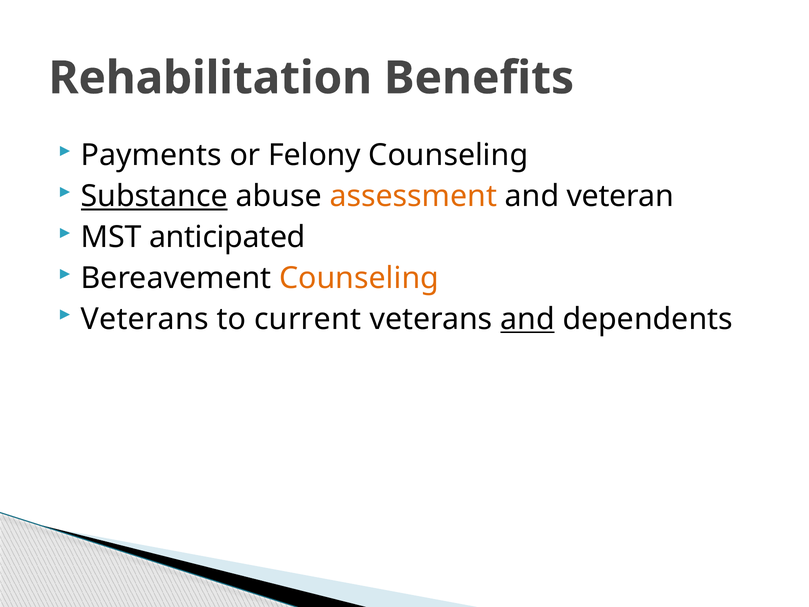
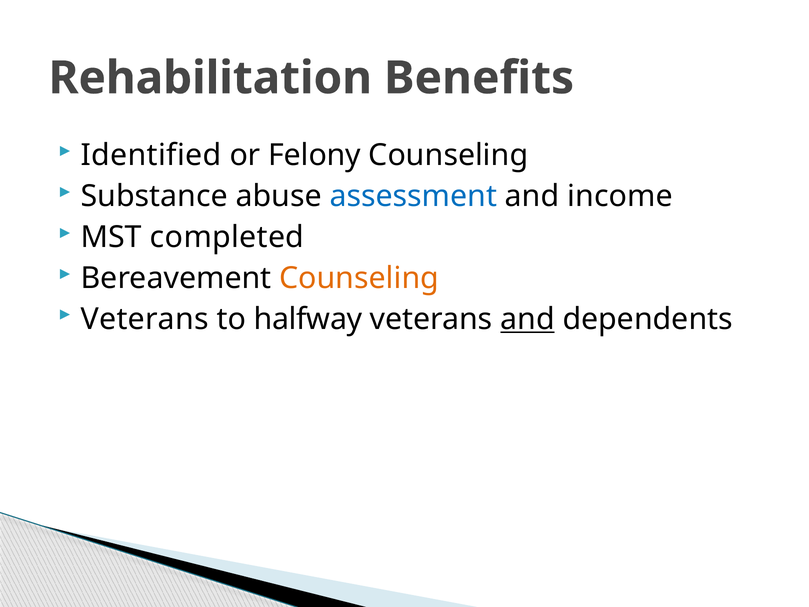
Payments: Payments -> Identified
Substance underline: present -> none
assessment colour: orange -> blue
veteran: veteran -> income
anticipated: anticipated -> completed
current: current -> halfway
